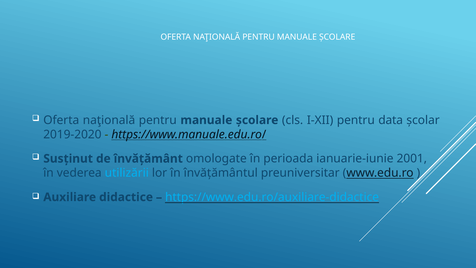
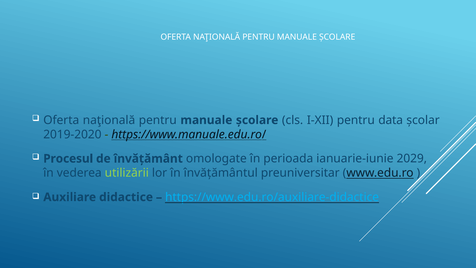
Susținut: Susținut -> Procesul
2001: 2001 -> 2029
utilizării colour: light blue -> light green
